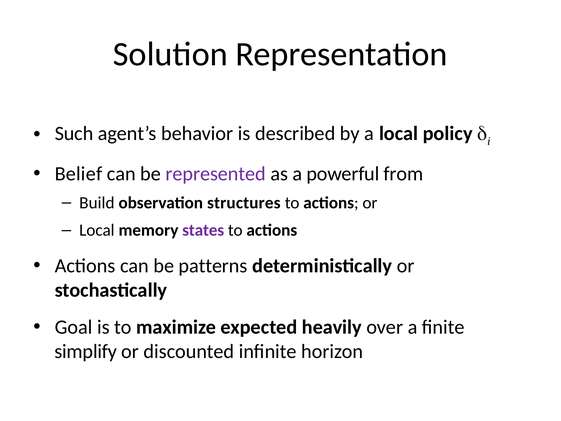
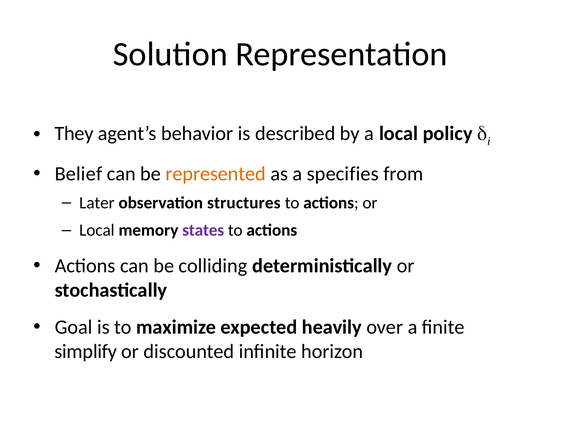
Such: Such -> They
represented colour: purple -> orange
powerful: powerful -> specifies
Build: Build -> Later
patterns: patterns -> colliding
